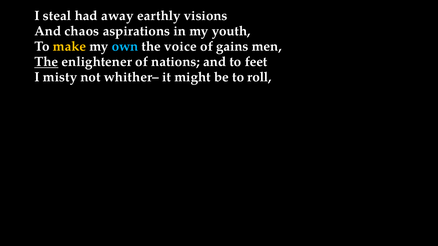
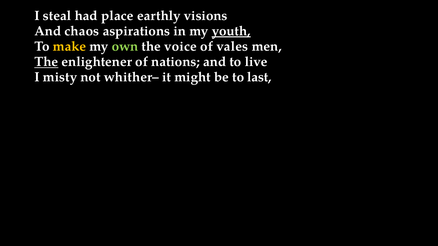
away: away -> place
youth underline: none -> present
own colour: light blue -> light green
gains: gains -> vales
feet: feet -> live
roll: roll -> last
